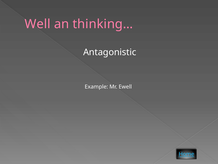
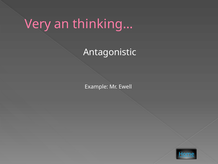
Well: Well -> Very
